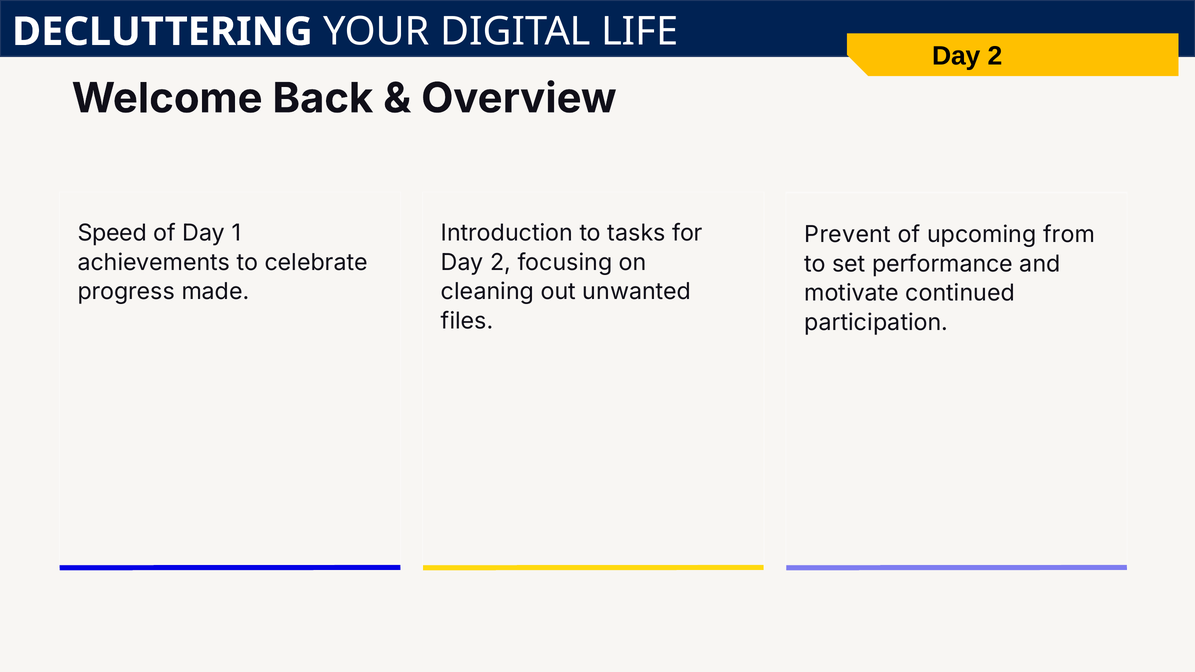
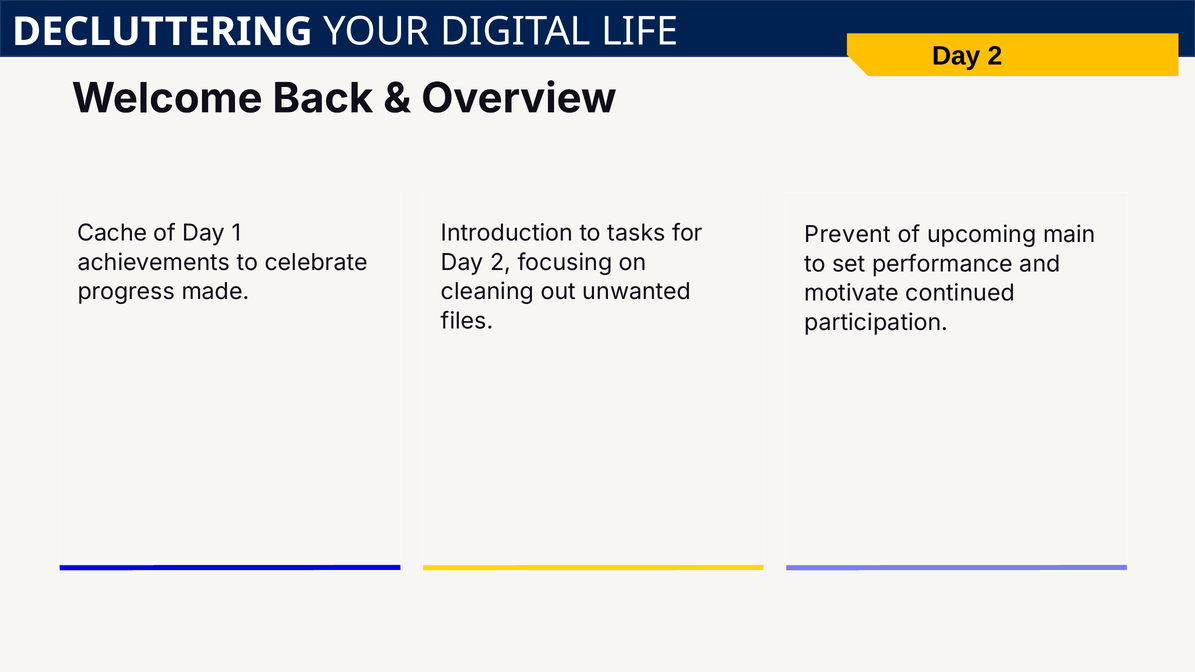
Speed: Speed -> Cache
from: from -> main
